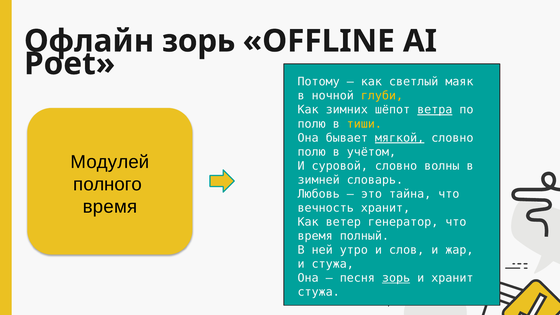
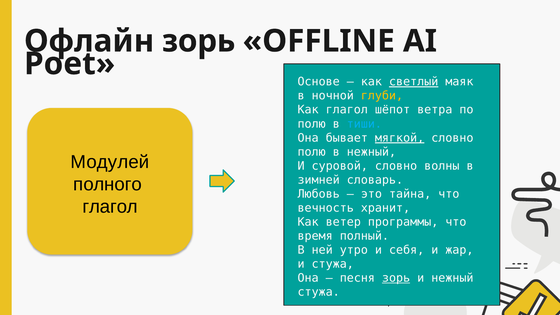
Потому: Потому -> Основе
светлый underline: none -> present
Как зимних: зимних -> глагол
ветра underline: present -> none
тиши colour: yellow -> light blue
в учётом: учётом -> нежный
время at (110, 207): время -> глагол
генератор: генератор -> программы
слов: слов -> себя
и хранит: хранит -> нежный
